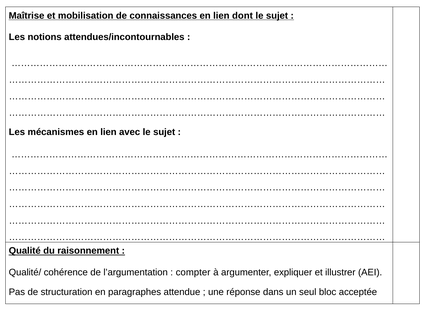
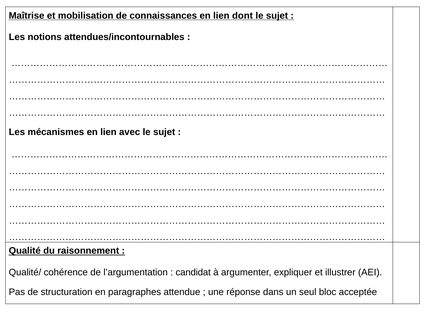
compter: compter -> candidat
